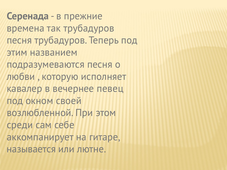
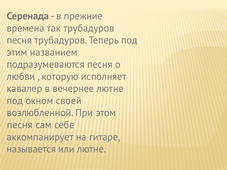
вечернее певец: певец -> лютне
среди at (20, 125): среди -> песня
